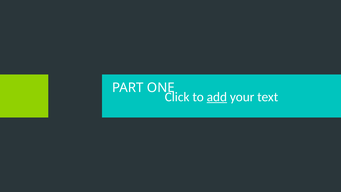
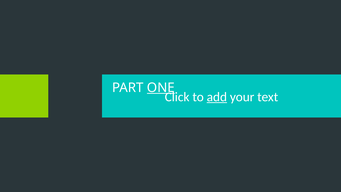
ONE underline: none -> present
